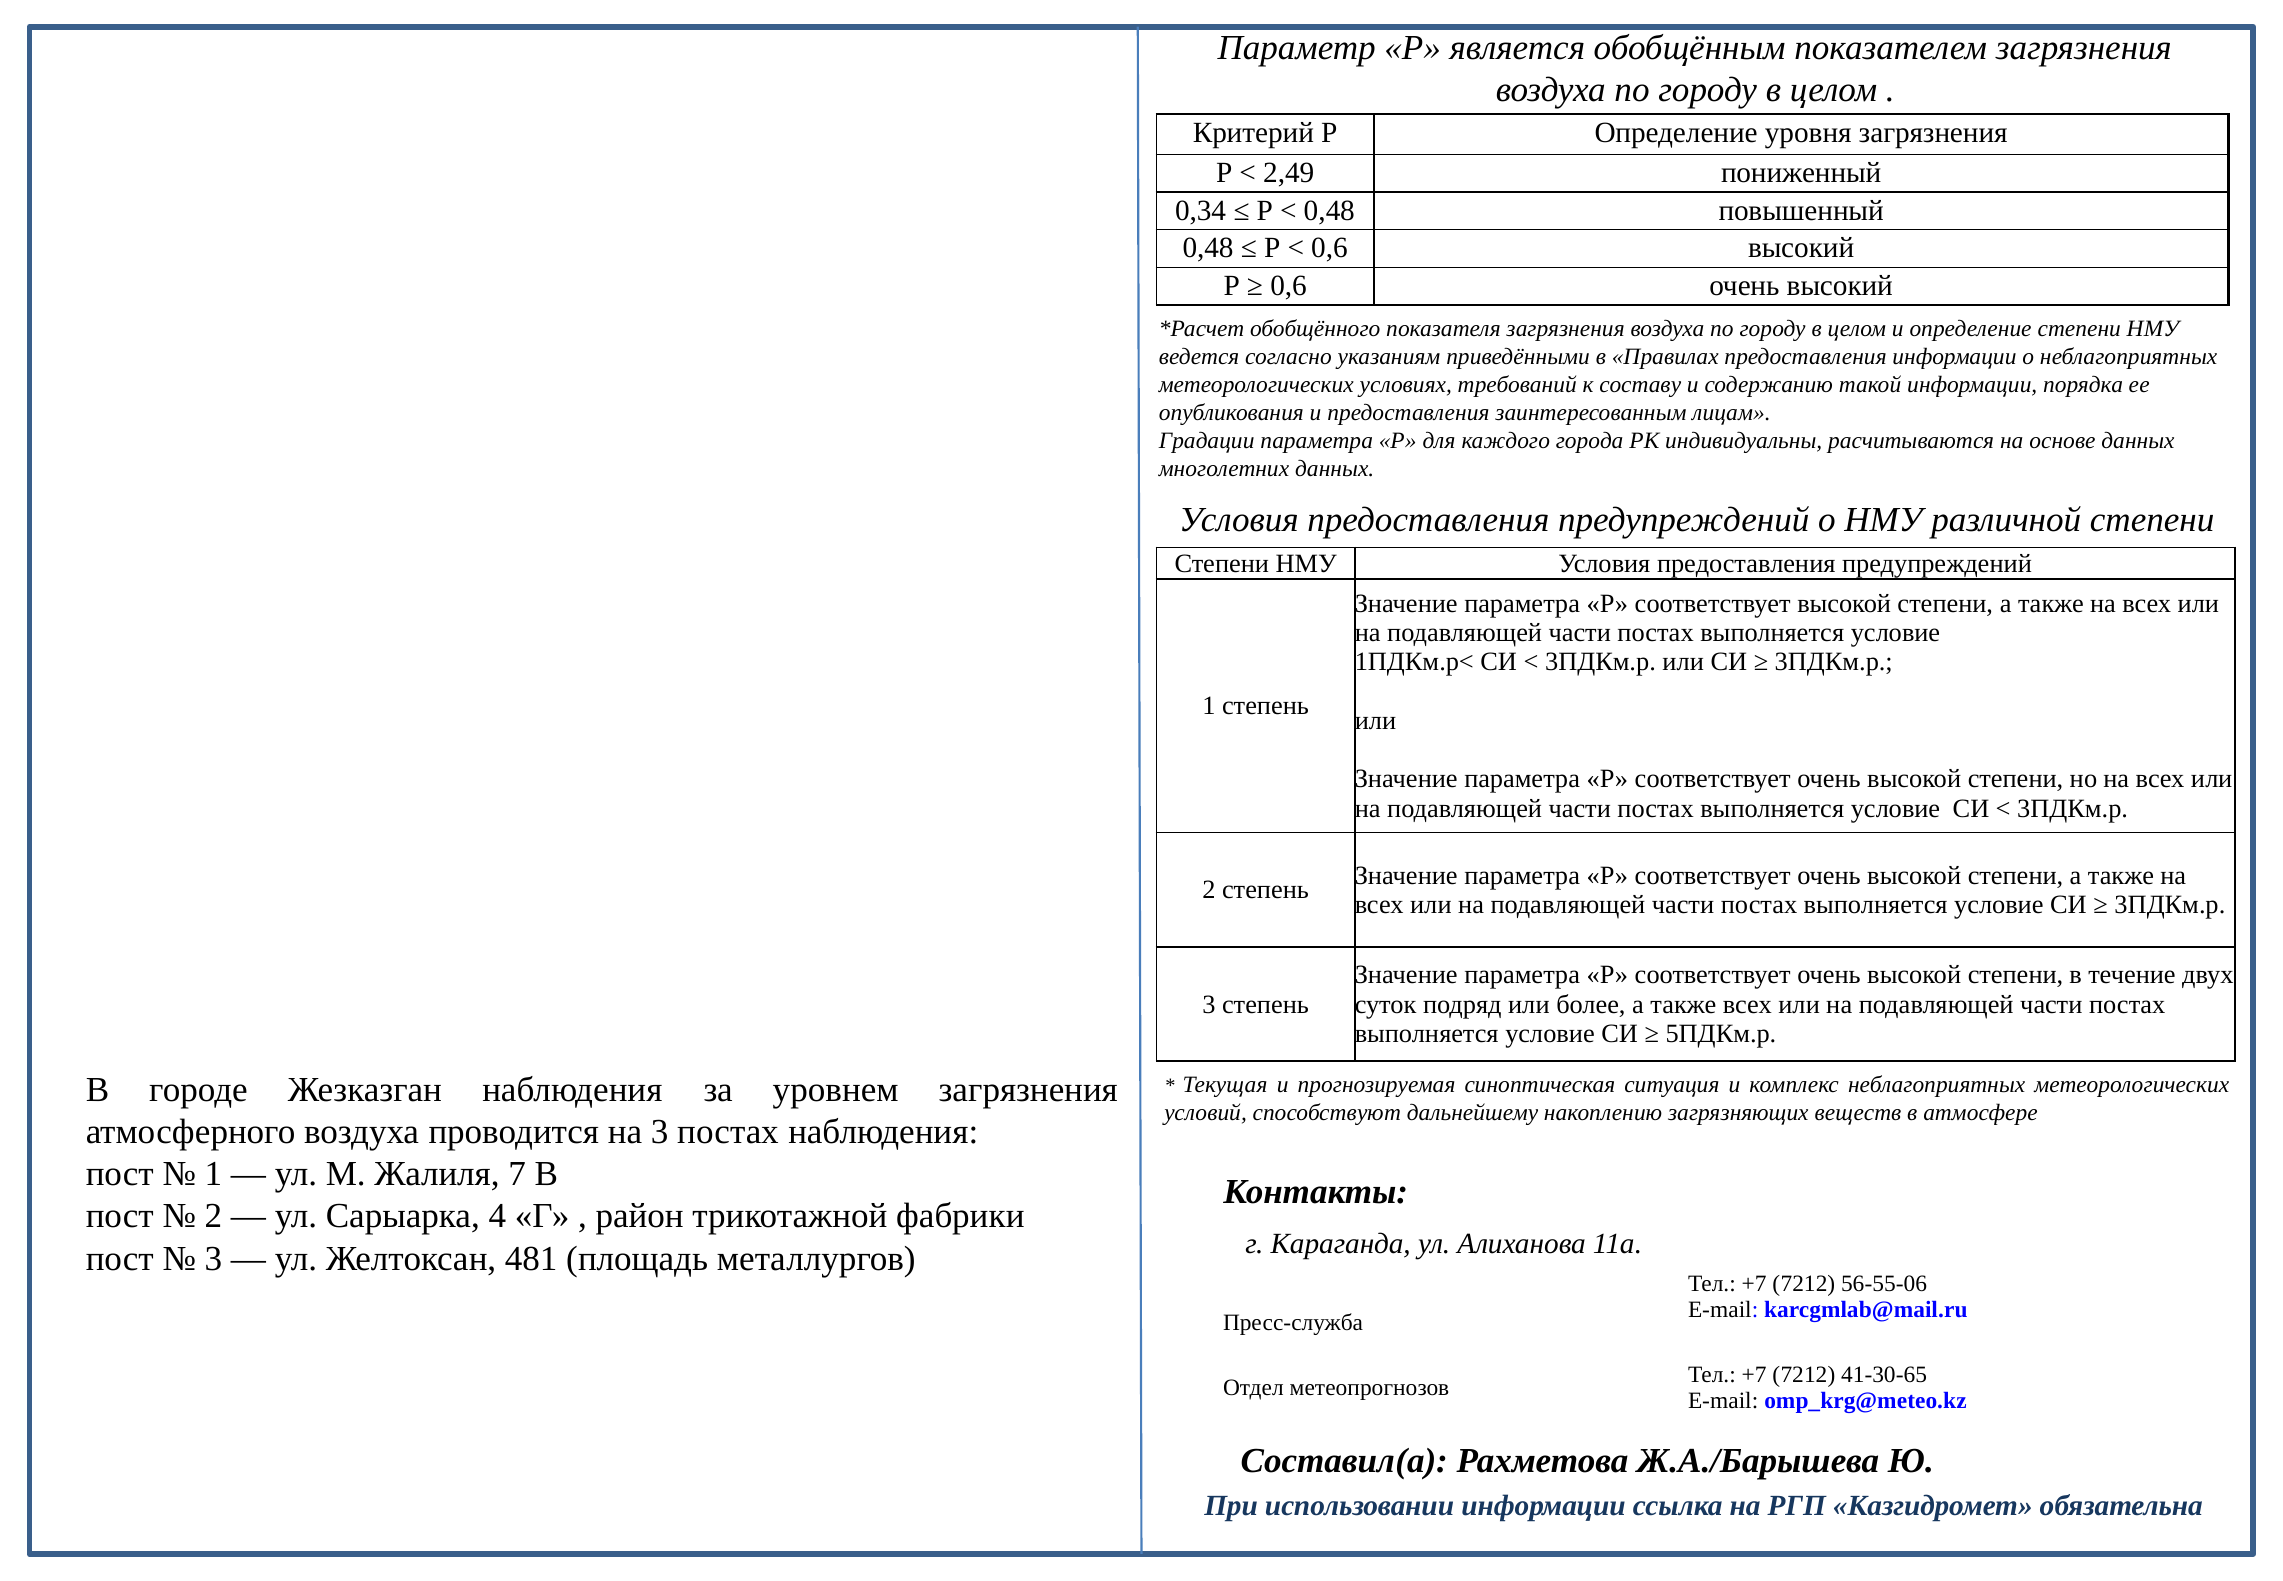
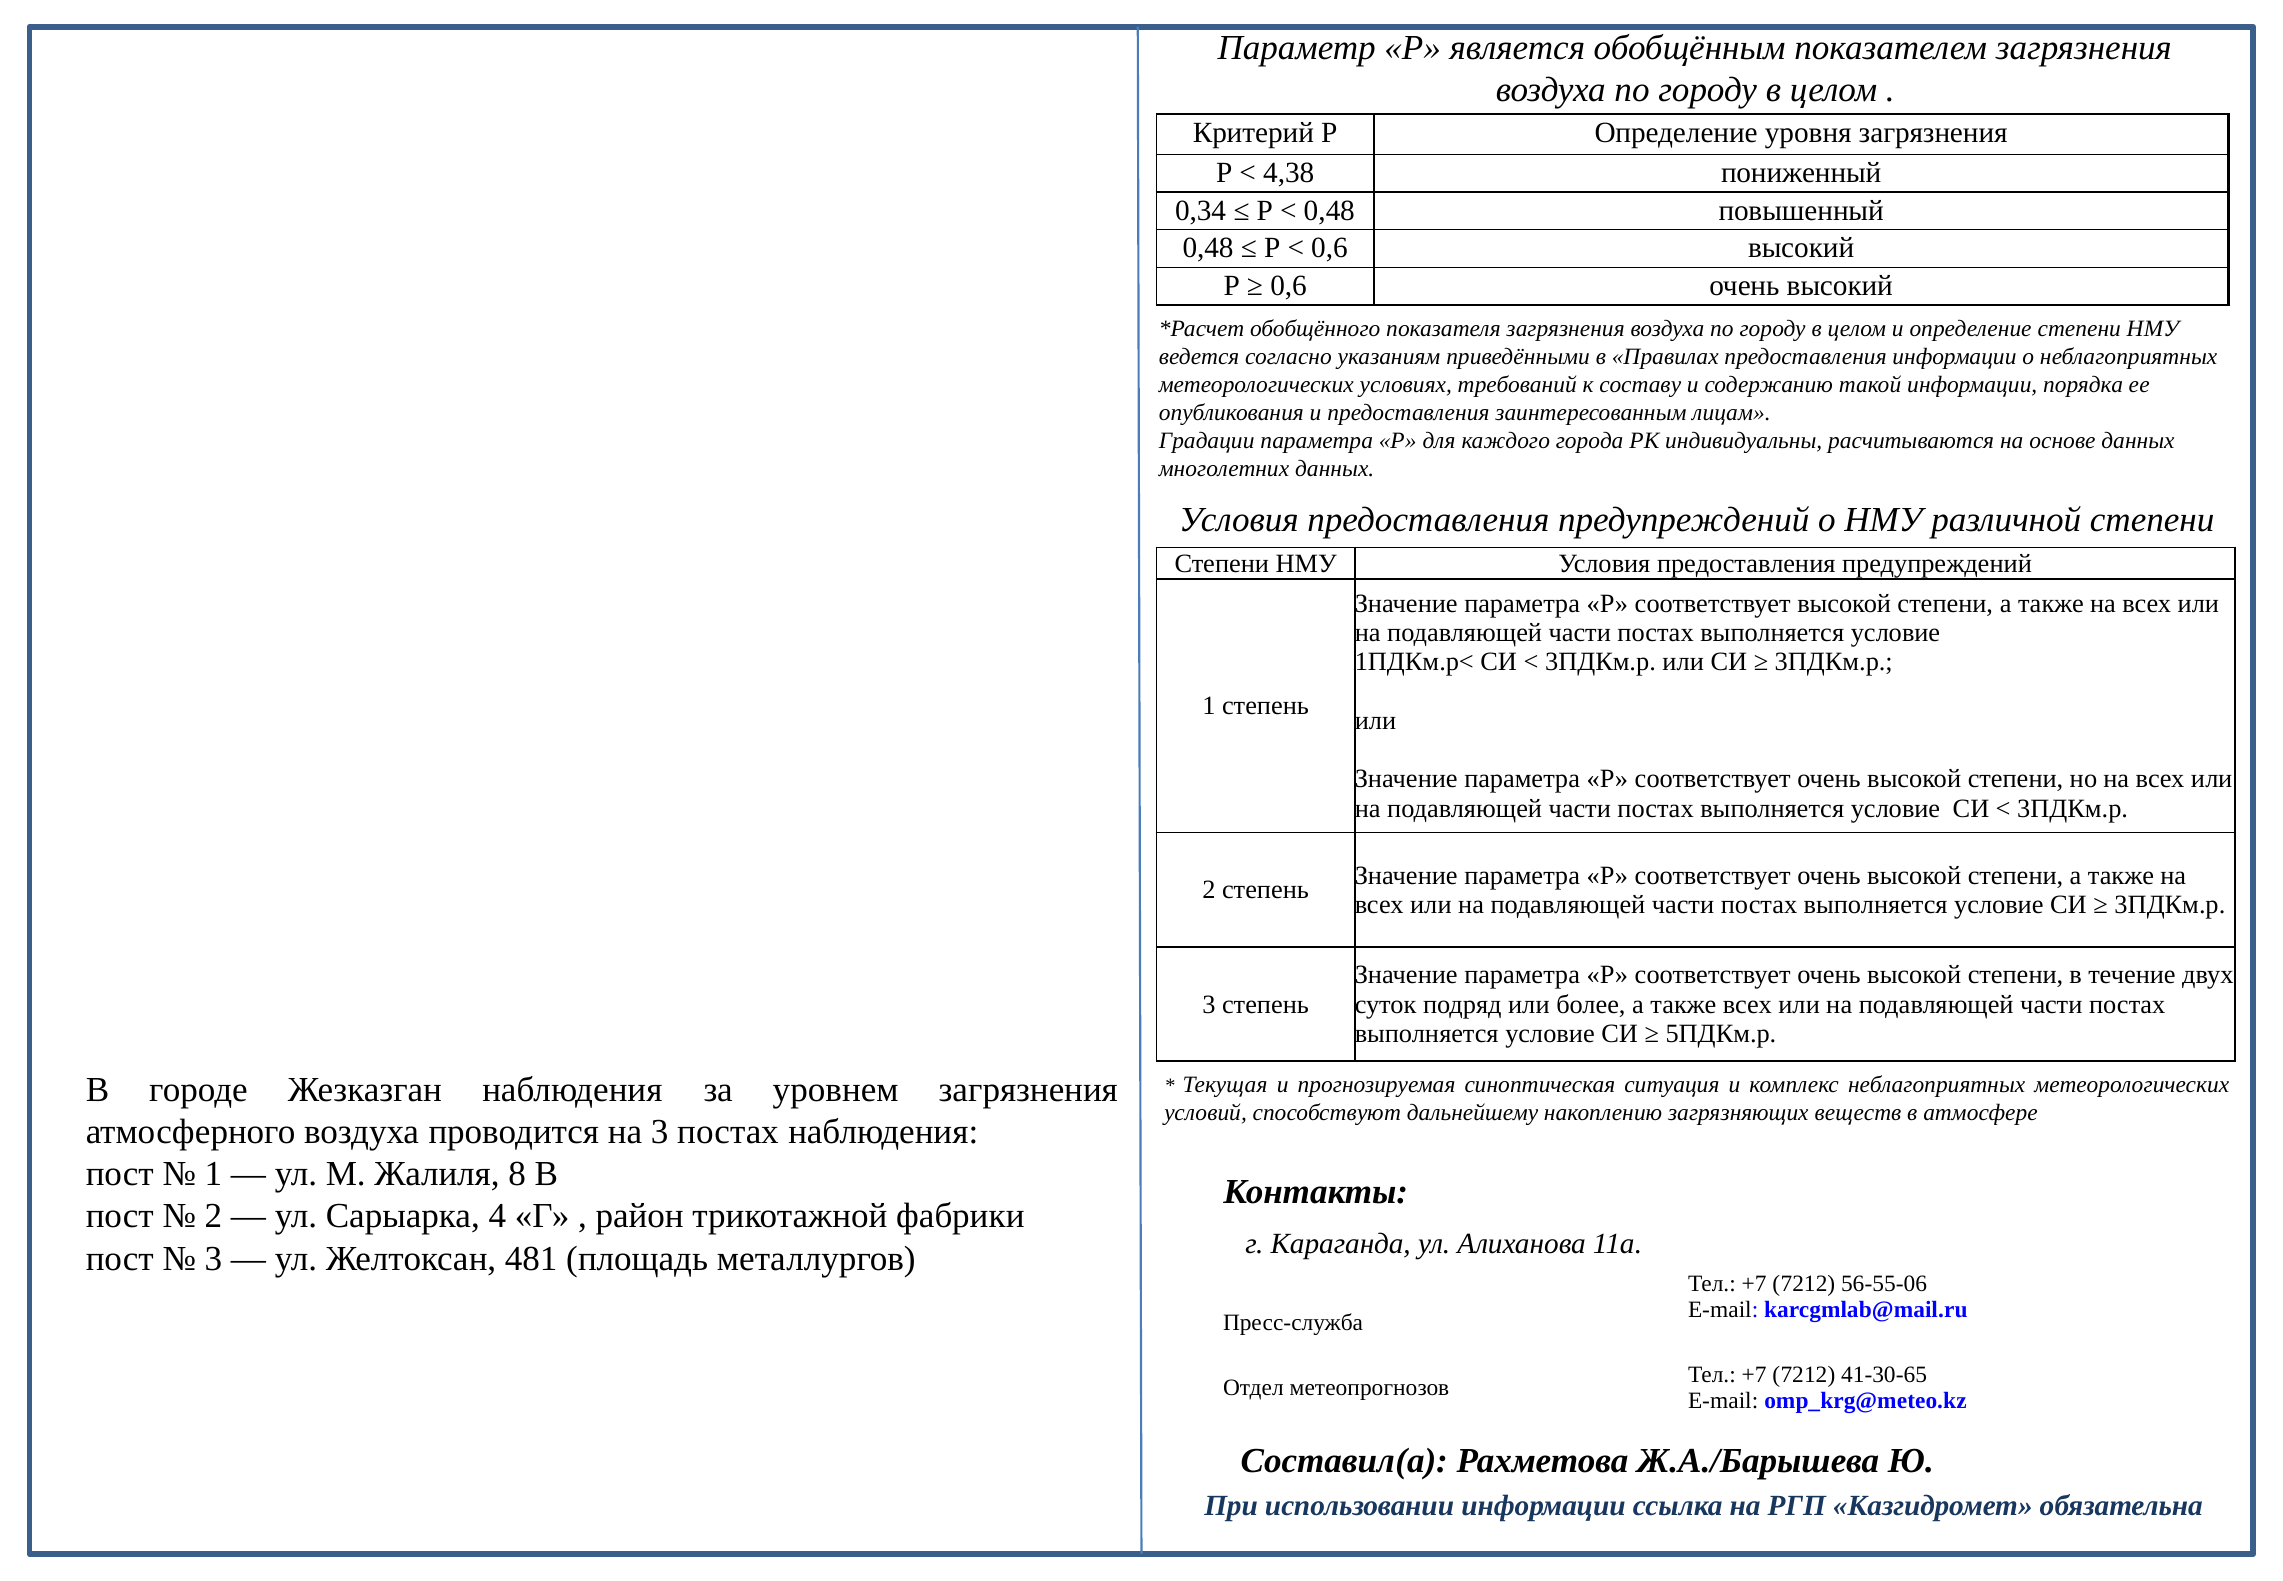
2,49: 2,49 -> 4,38
7: 7 -> 8
